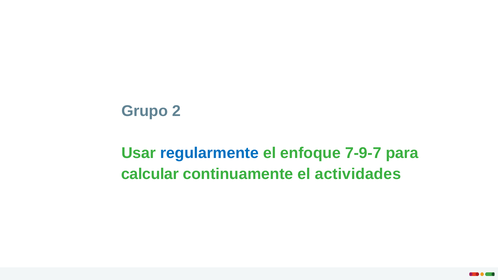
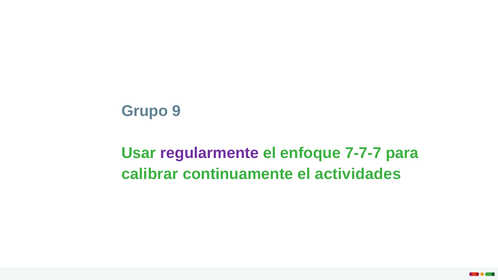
2: 2 -> 9
regularmente colour: blue -> purple
7-9-7: 7-9-7 -> 7-7-7
calcular: calcular -> calibrar
